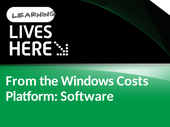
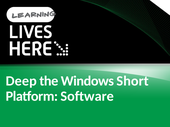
From: From -> Deep
Costs: Costs -> Short
